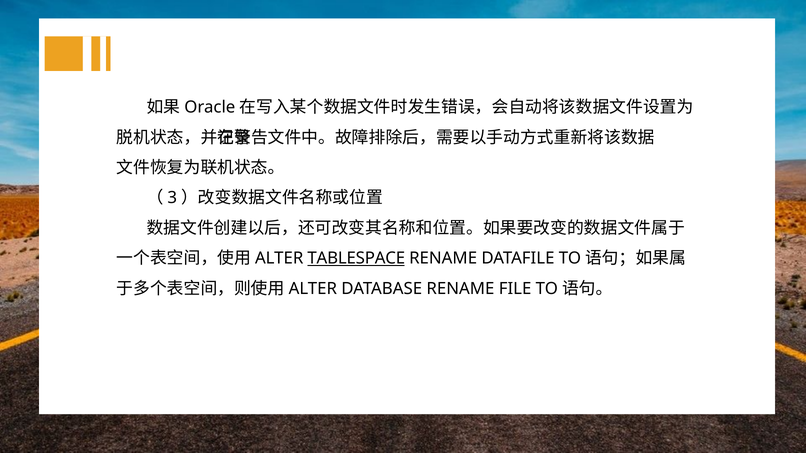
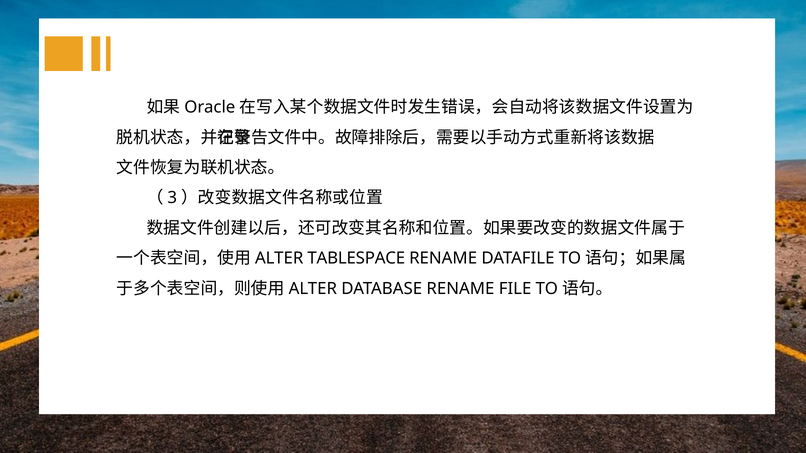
TABLESPACE underline: present -> none
